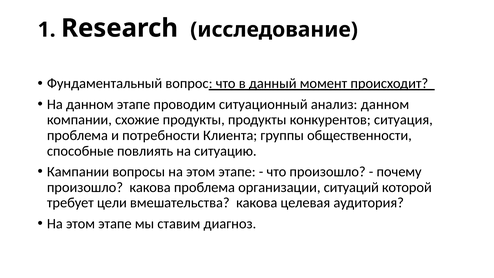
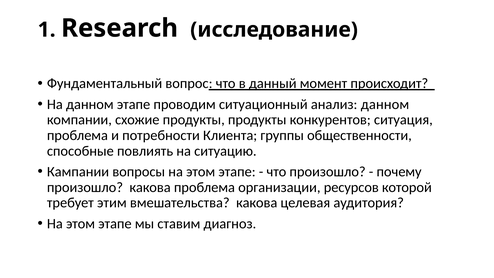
ситуаций: ситуаций -> ресурсов
цели: цели -> этим
